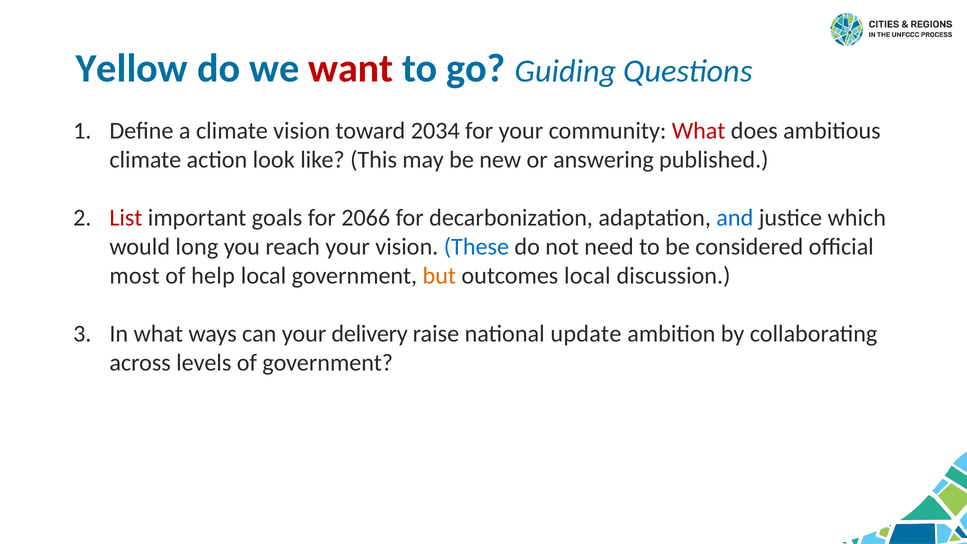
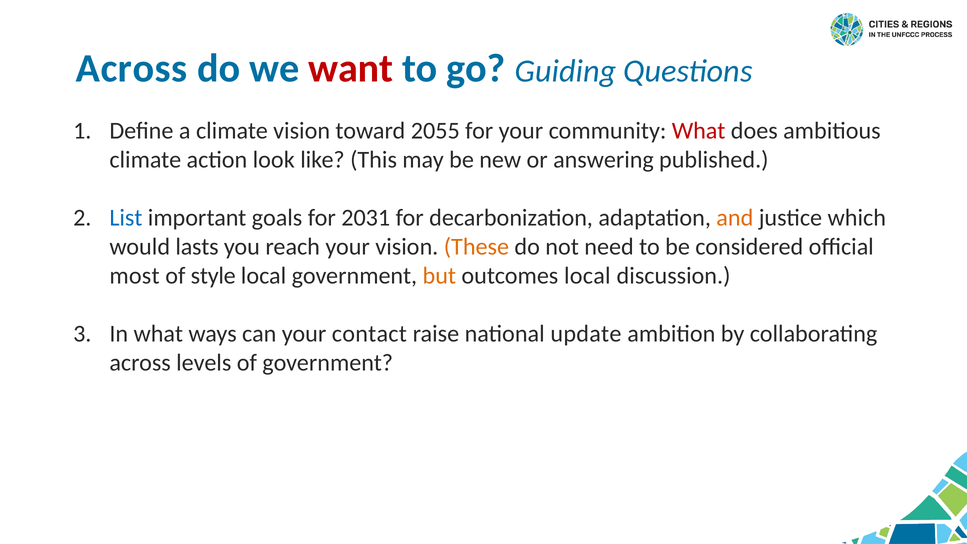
Yellow at (132, 68): Yellow -> Across
2034: 2034 -> 2055
List colour: red -> blue
2066: 2066 -> 2031
and colour: blue -> orange
long: long -> lasts
These colour: blue -> orange
help: help -> style
delivery: delivery -> contact
